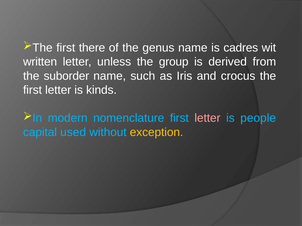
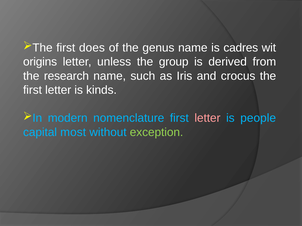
there: there -> does
written: written -> origins
suborder: suborder -> research
used: used -> most
exception colour: yellow -> light green
